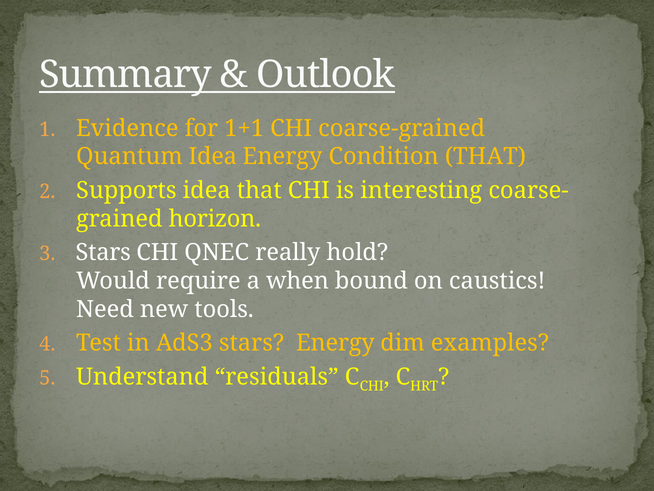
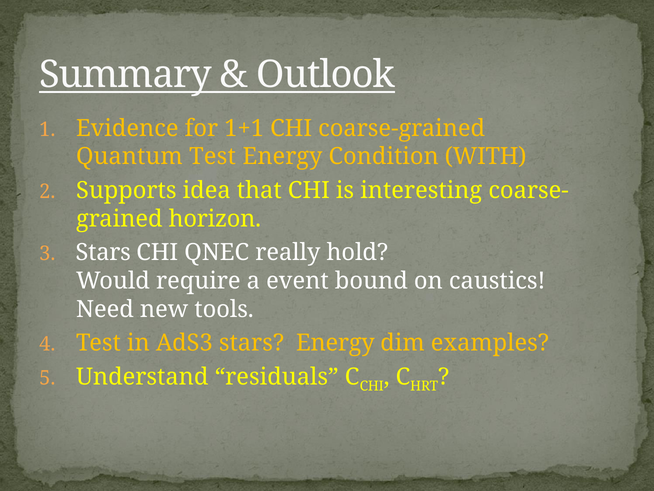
Quantum Idea: Idea -> Test
Condition THAT: THAT -> WITH
when: when -> event
